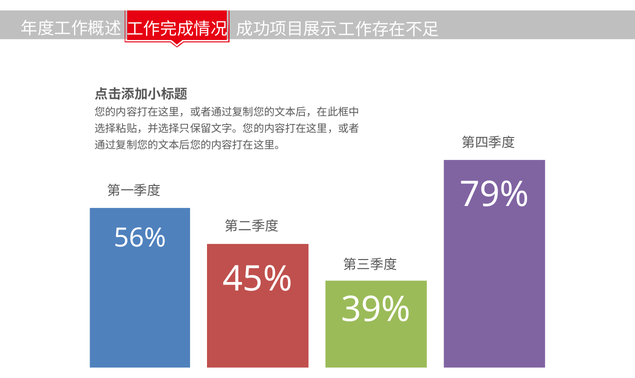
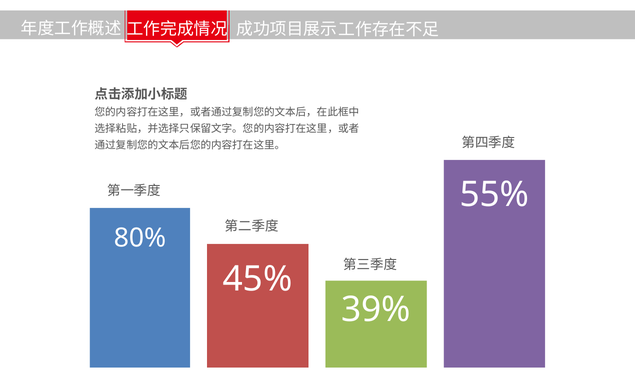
79%: 79% -> 55%
56%: 56% -> 80%
